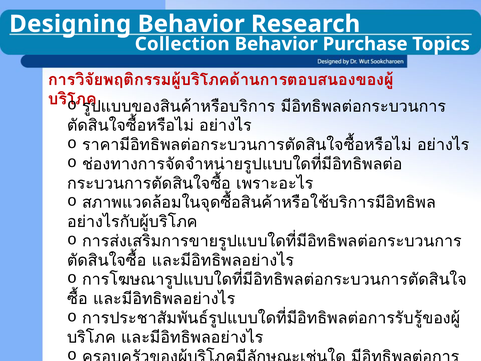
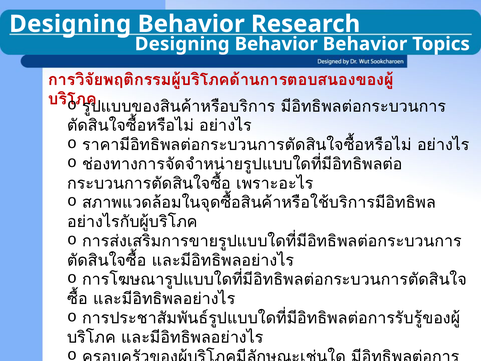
Collection at (182, 44): Collection -> Designing
Behavior Purchase: Purchase -> Behavior
